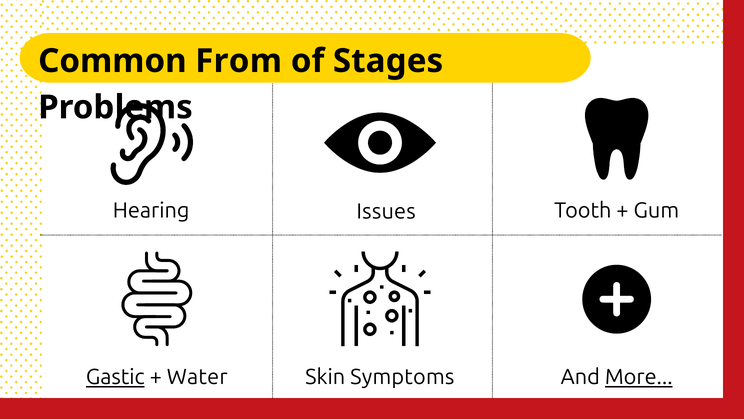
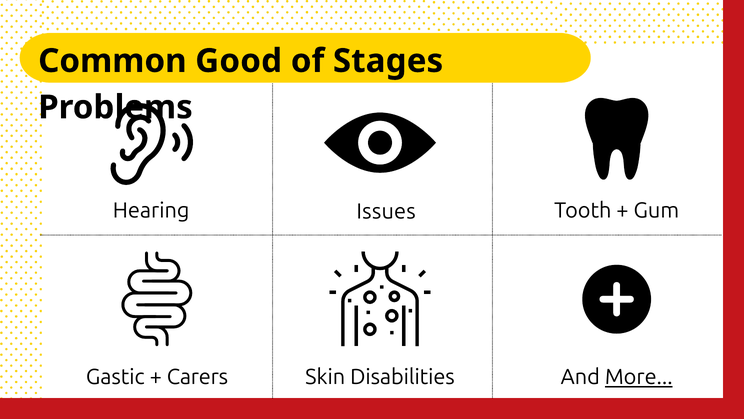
From: From -> Good
Gastic underline: present -> none
Water: Water -> Carers
Symptoms: Symptoms -> Disabilities
